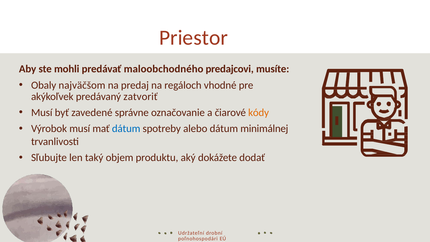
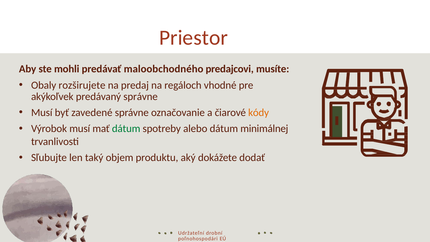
najväčšom: najväčšom -> rozširujete
predávaný zatvoriť: zatvoriť -> správne
dátum at (126, 129) colour: blue -> green
